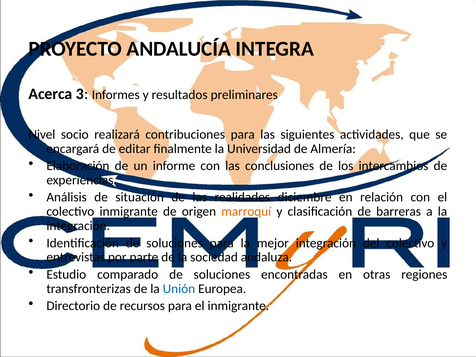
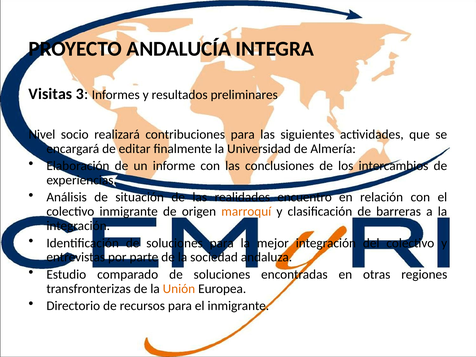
Acerca: Acerca -> Visitas
diciembre: diciembre -> encuentro
Unión colour: blue -> orange
